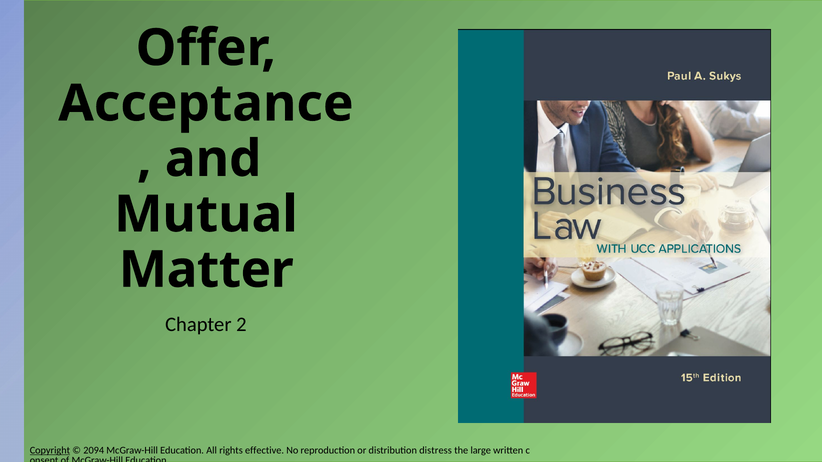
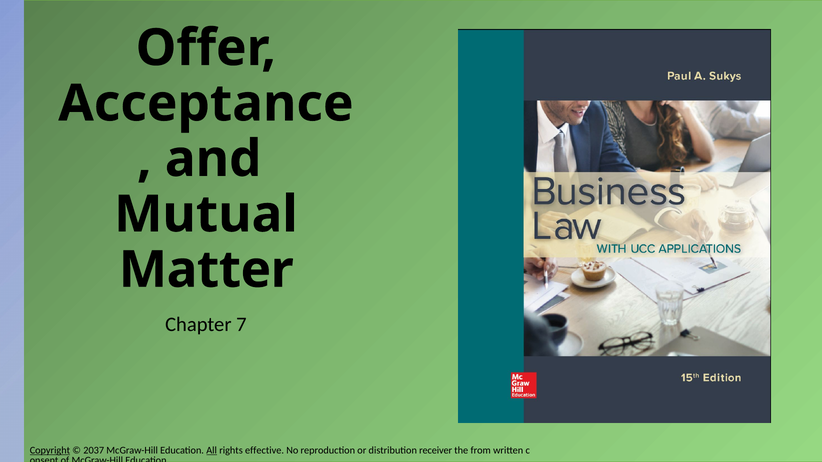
2: 2 -> 7
2094: 2094 -> 2037
All underline: none -> present
distress: distress -> receiver
large: large -> from
